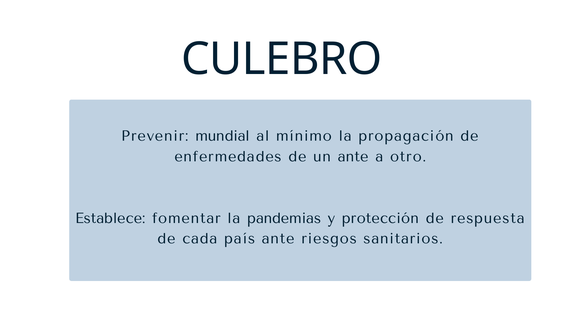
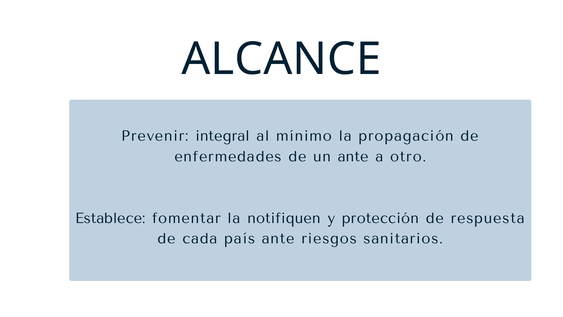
CULEBRO: CULEBRO -> ALCANCE
mundial: mundial -> integral
pandemias: pandemias -> notifiquen
